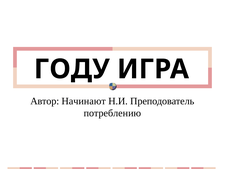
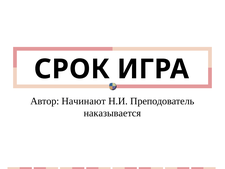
ГОДУ: ГОДУ -> СРОК
потреблению: потреблению -> наказывается
